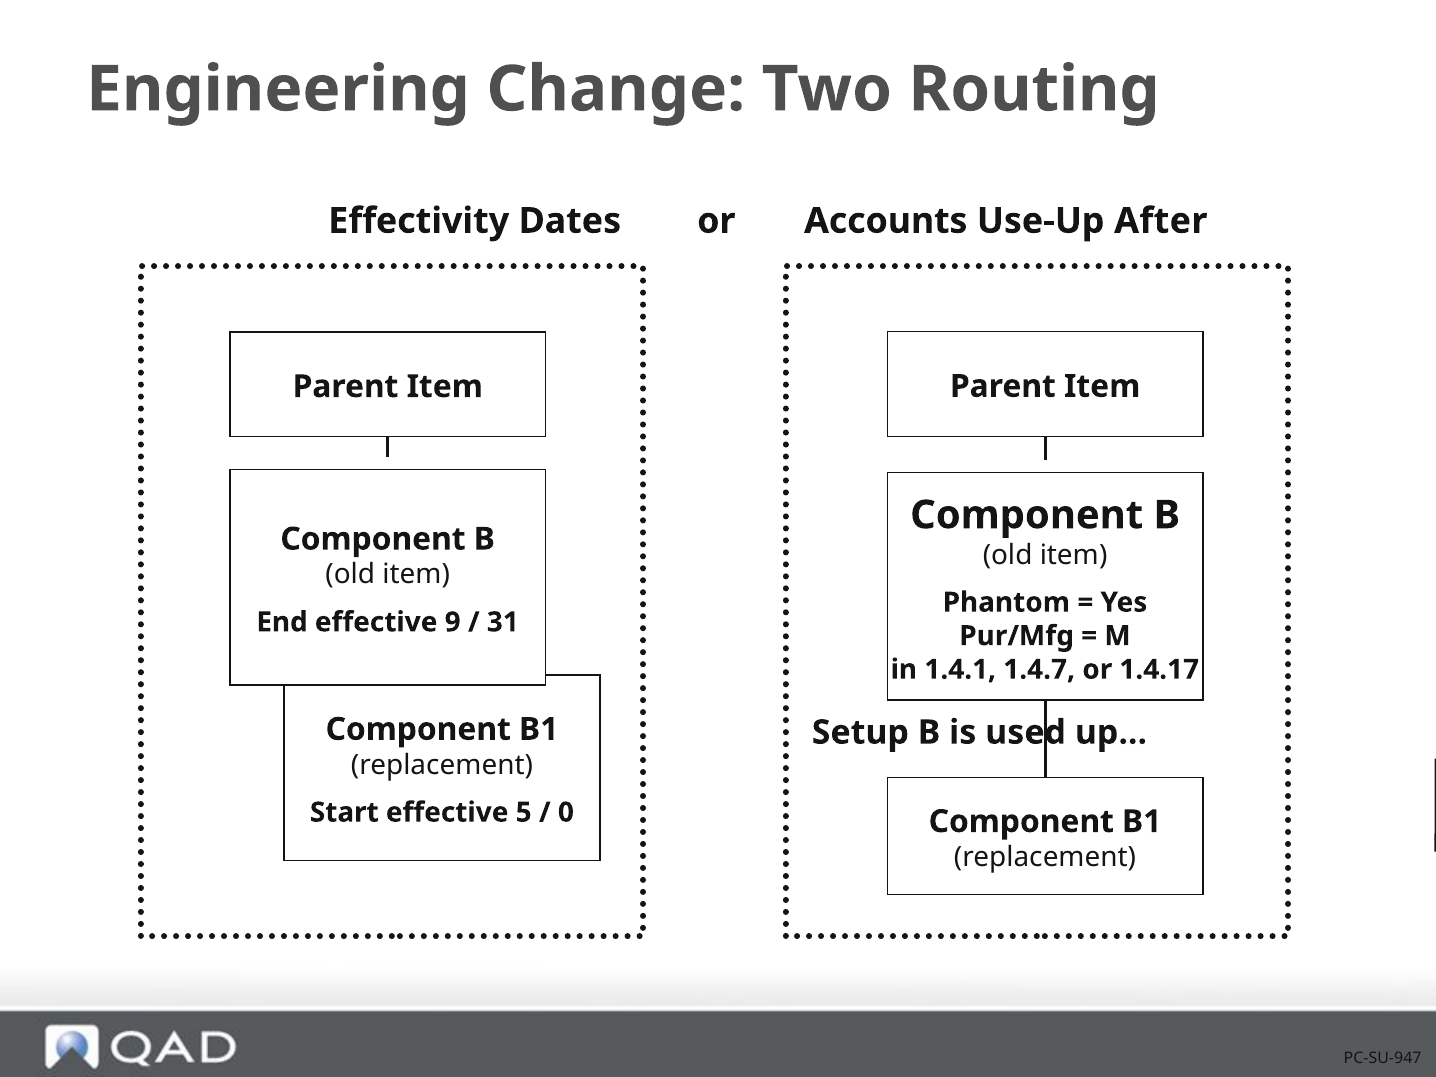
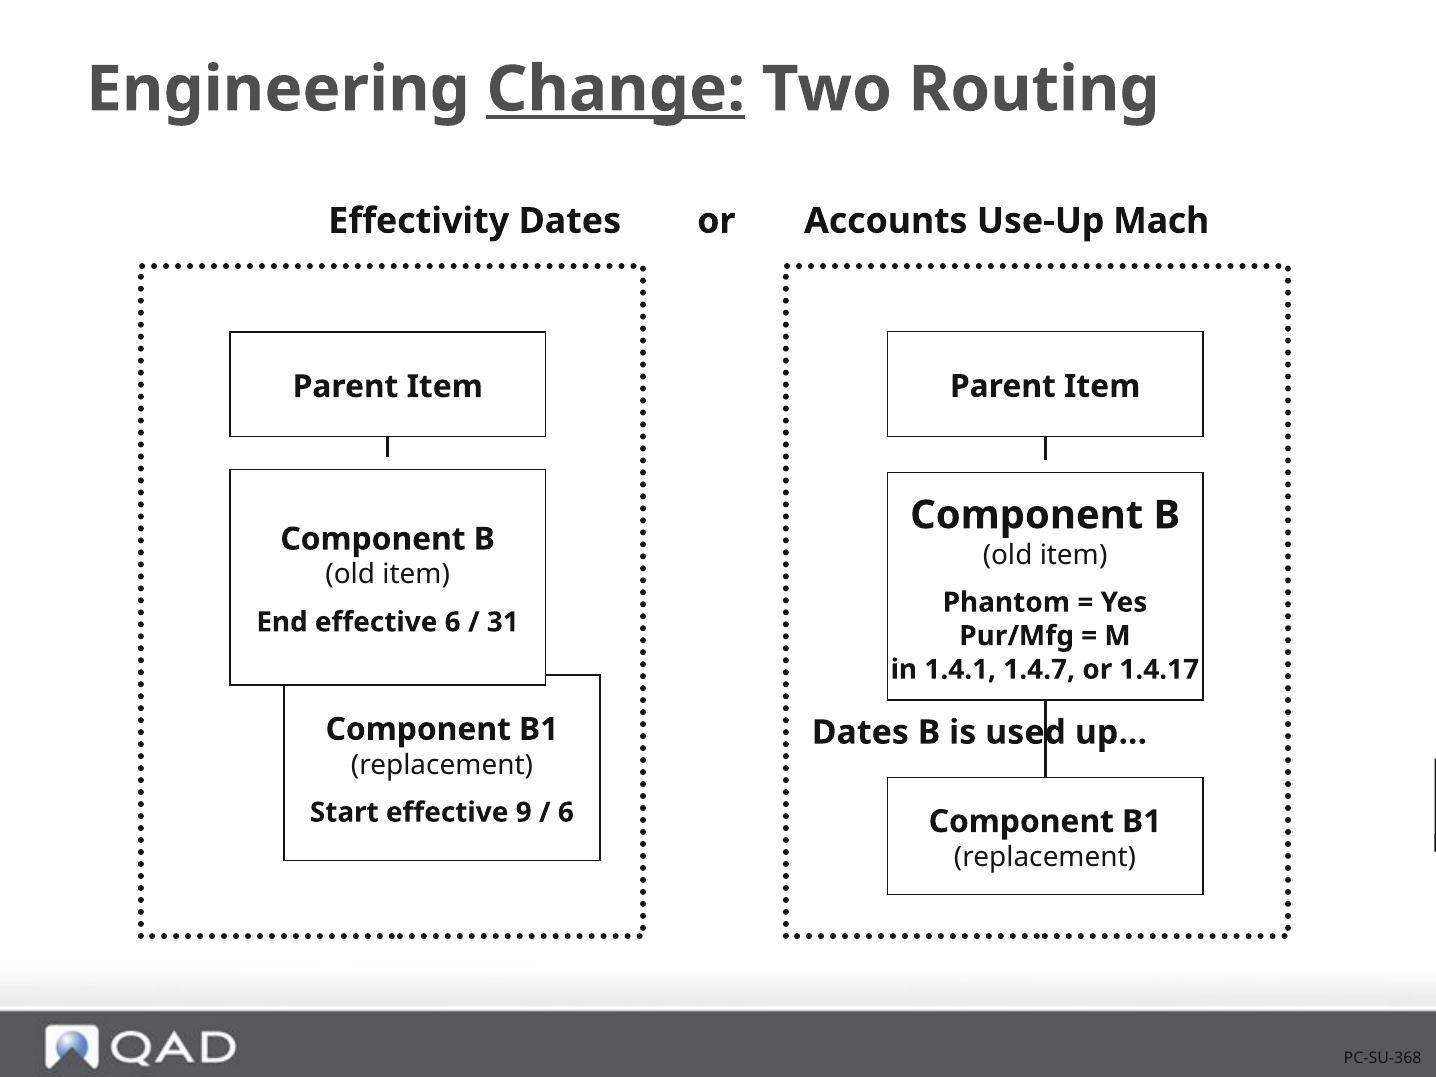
Change underline: none -> present
After: After -> Mach
9 at (453, 622): 9 -> 6
Setup at (860, 732): Setup -> Dates
5: 5 -> 9
0 at (566, 812): 0 -> 6
PC-SU-947: PC-SU-947 -> PC-SU-368
